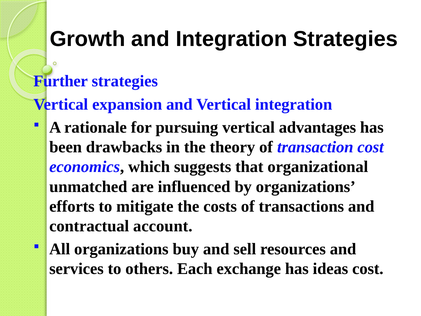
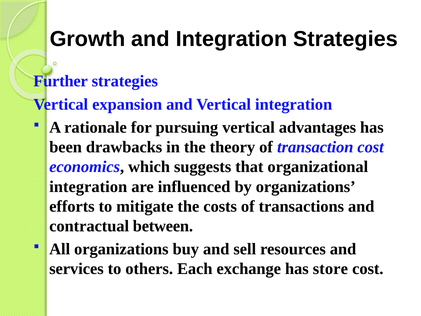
unmatched at (88, 186): unmatched -> integration
account: account -> between
ideas: ideas -> store
